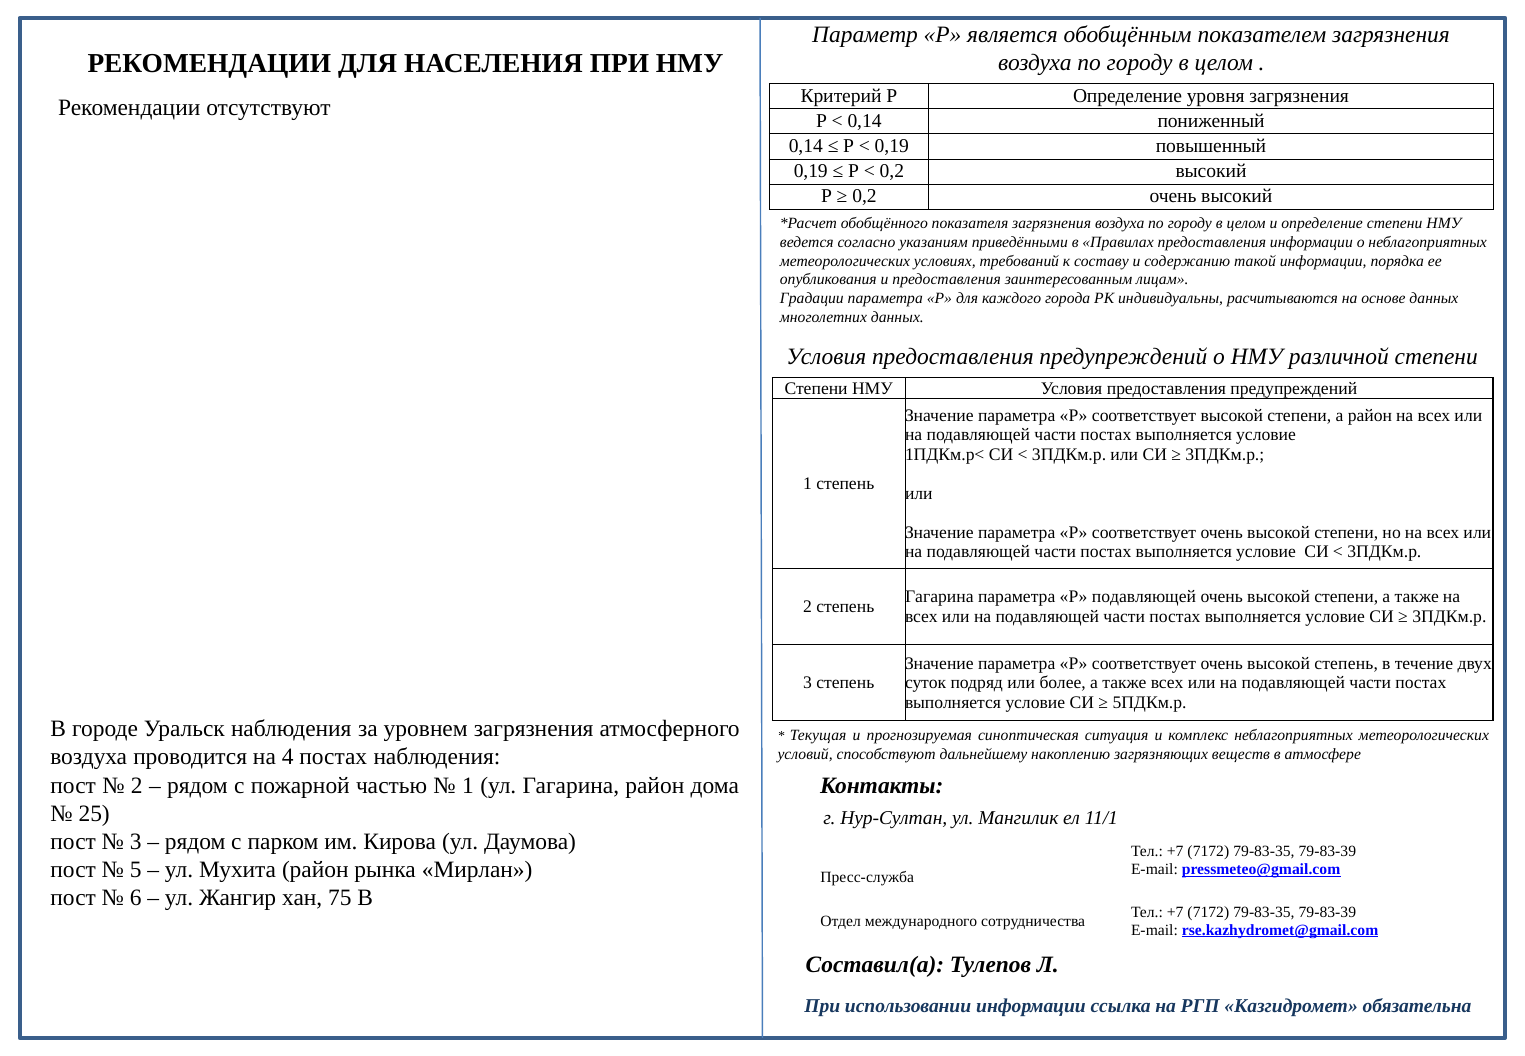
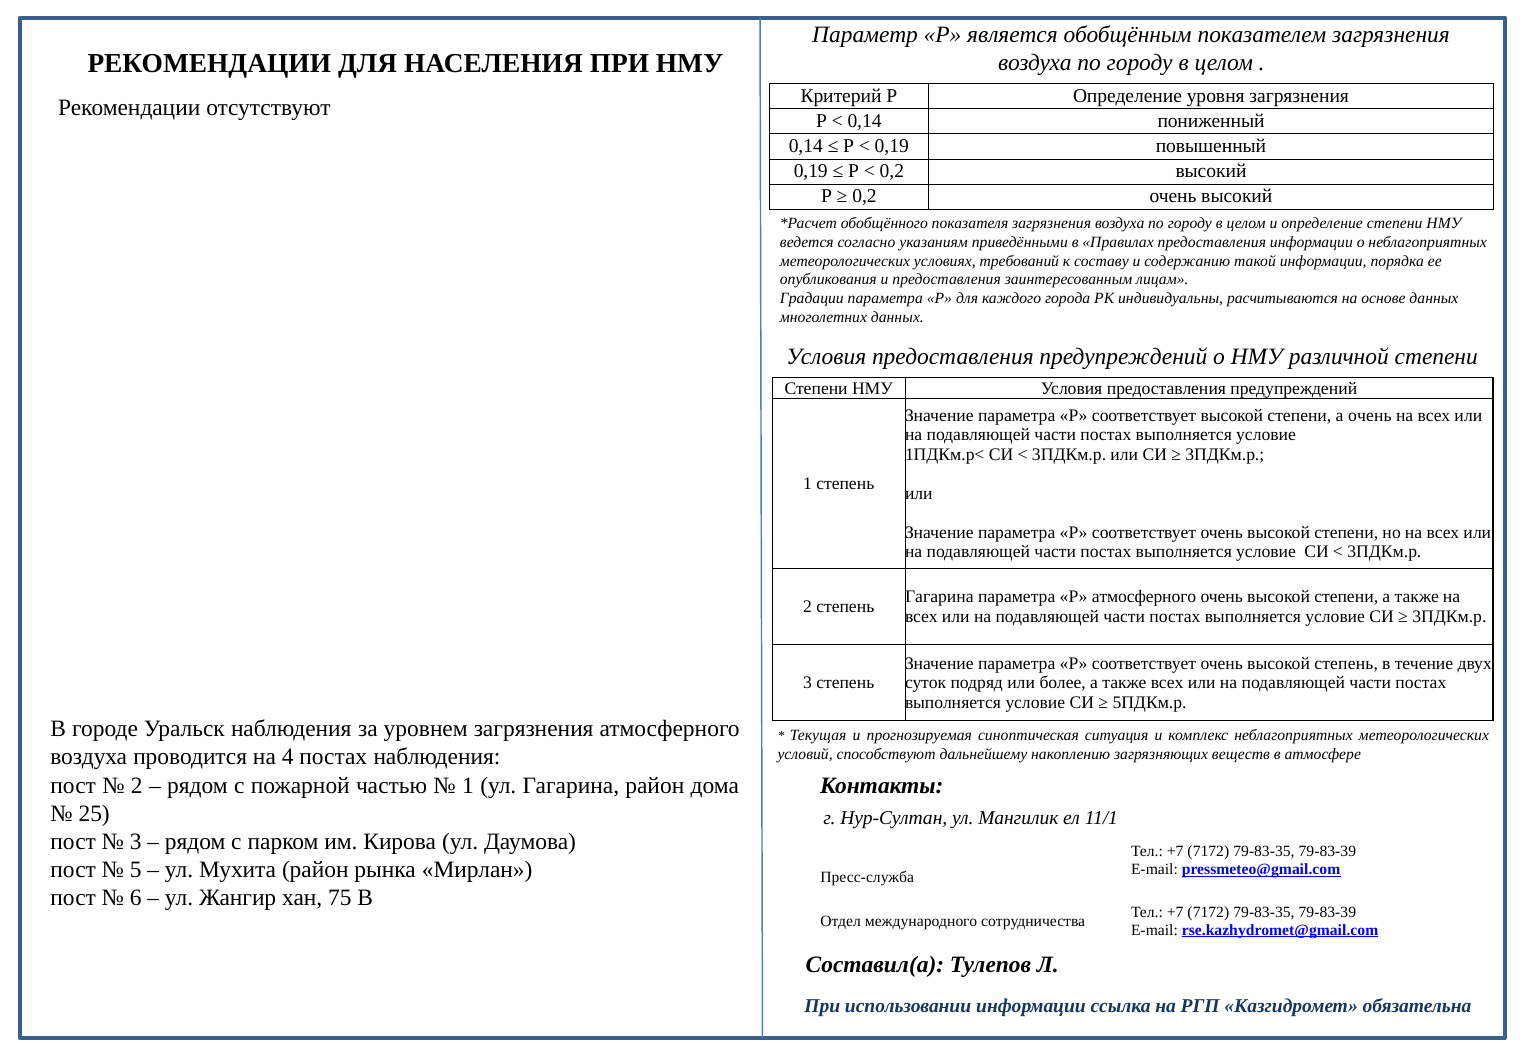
а район: район -> очень
Р подавляющей: подавляющей -> атмосферного
